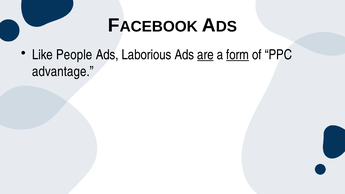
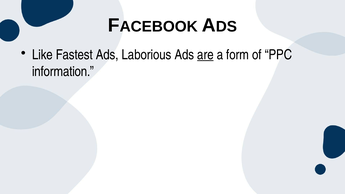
People: People -> Fastest
form underline: present -> none
advantage: advantage -> information
